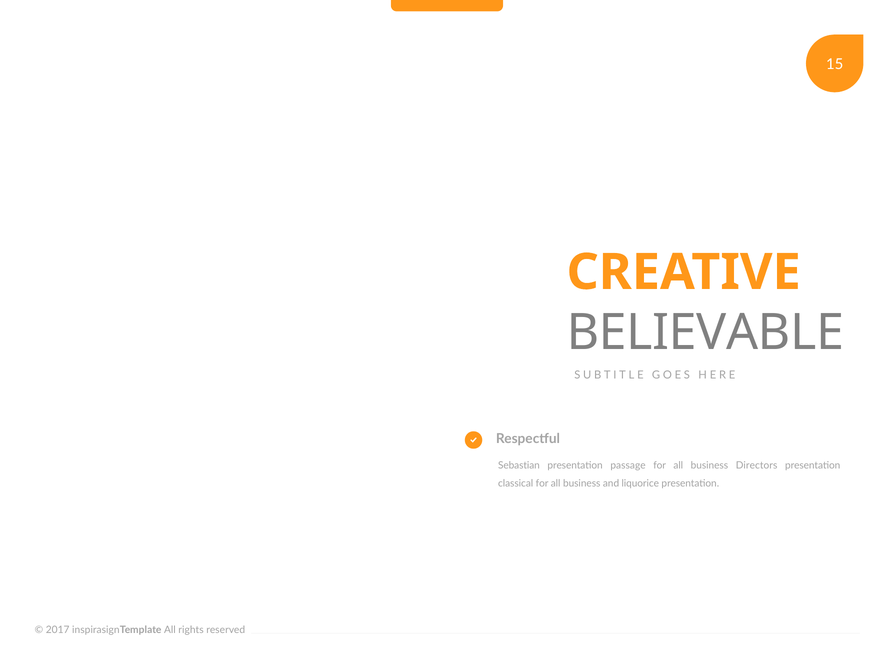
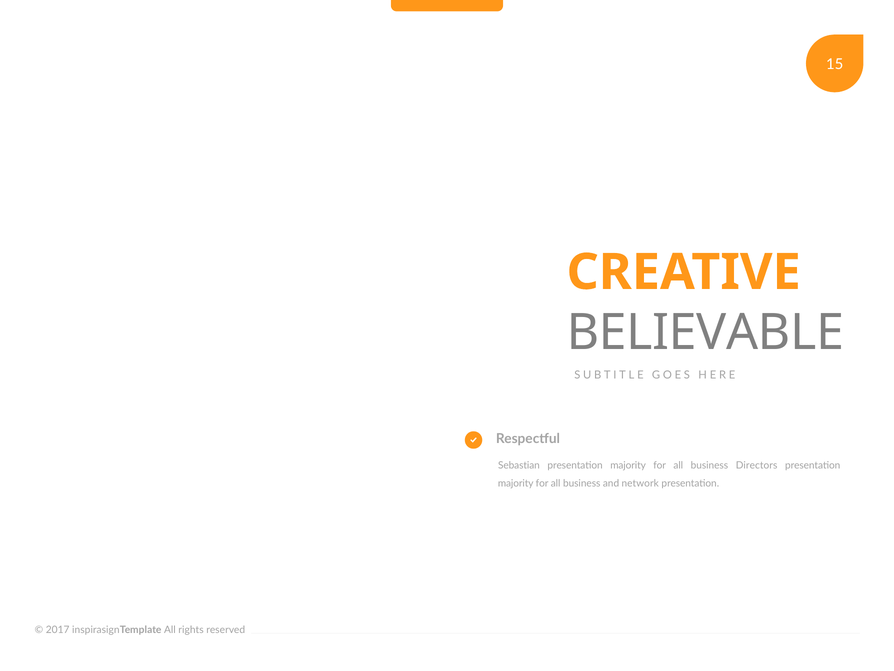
passage at (628, 465): passage -> majority
classical at (516, 483): classical -> majority
liquorice: liquorice -> network
